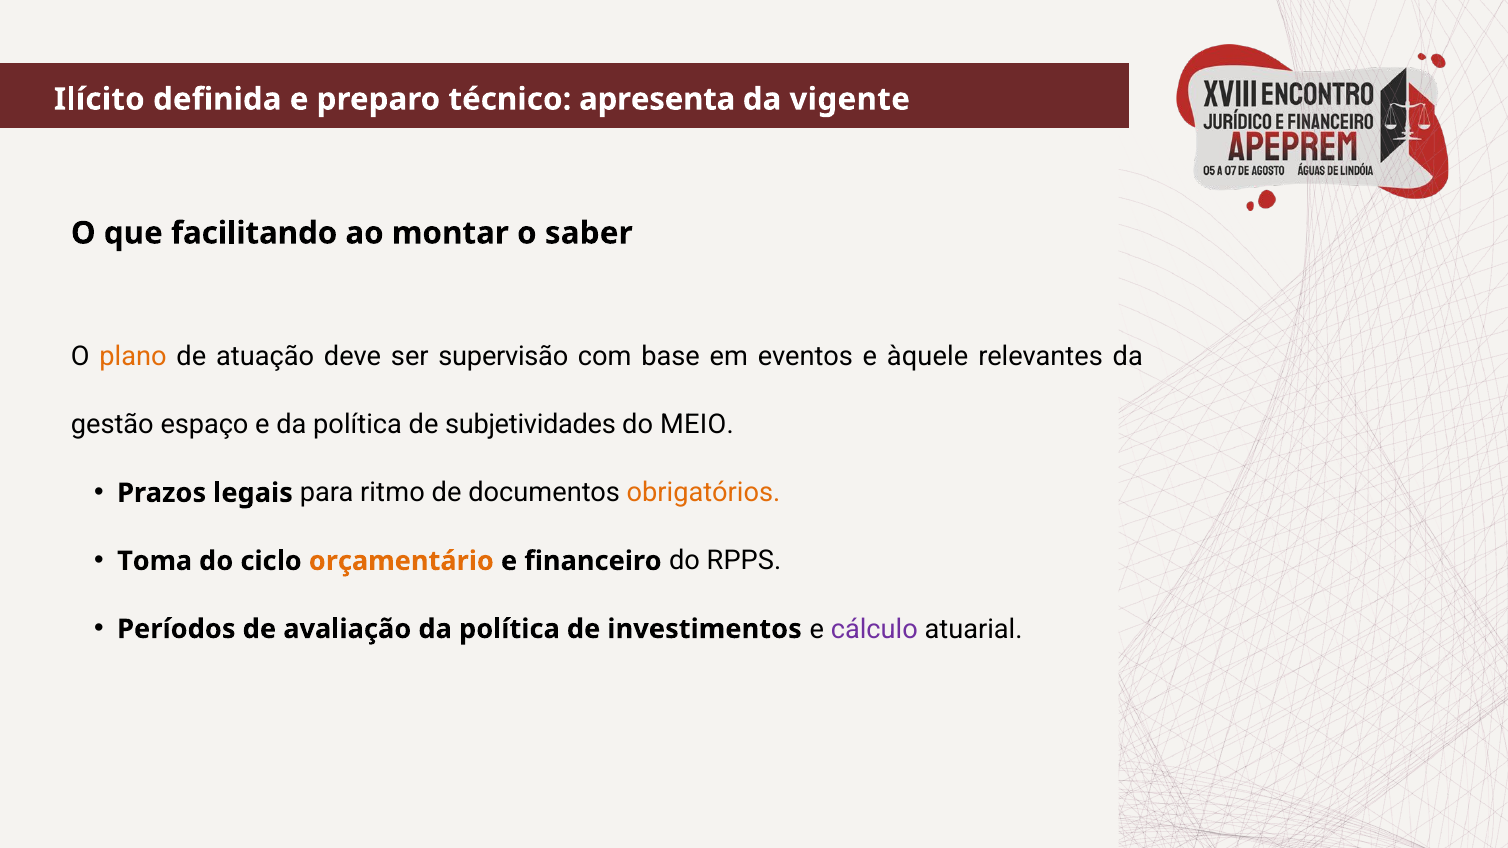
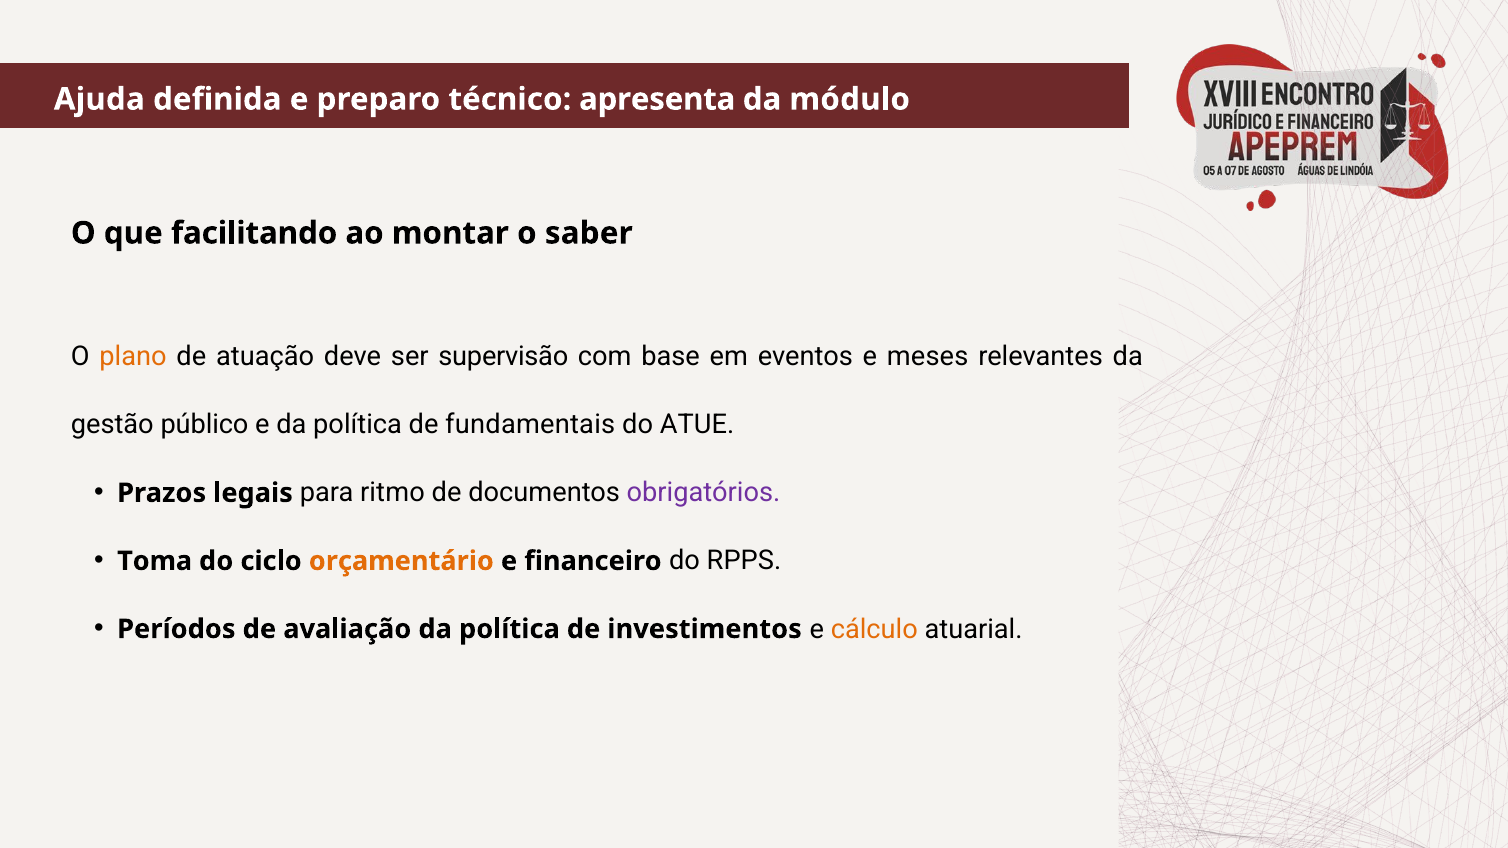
Ilícito: Ilícito -> Ajuda
vigente: vigente -> módulo
àquele: àquele -> meses
espaço: espaço -> público
subjetividades: subjetividades -> fundamentais
MEIO: MEIO -> ATUE
obrigatórios colour: orange -> purple
cálculo colour: purple -> orange
